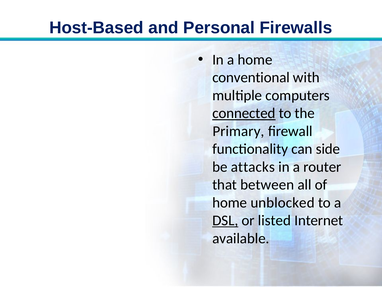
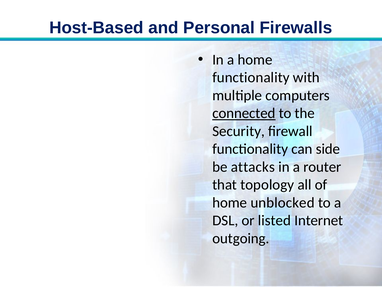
conventional at (251, 77): conventional -> functionality
Primary: Primary -> Security
between: between -> topology
DSL underline: present -> none
available: available -> outgoing
